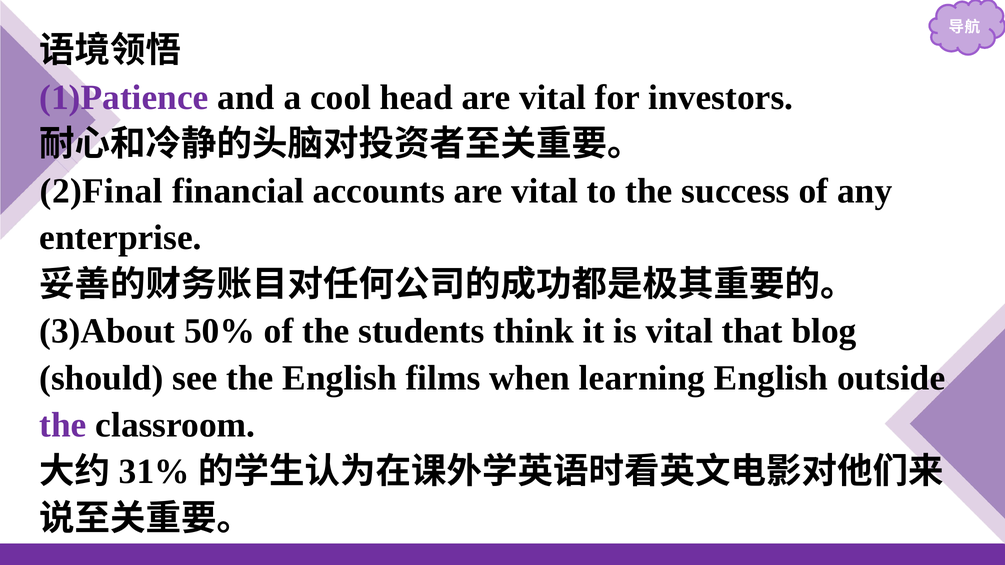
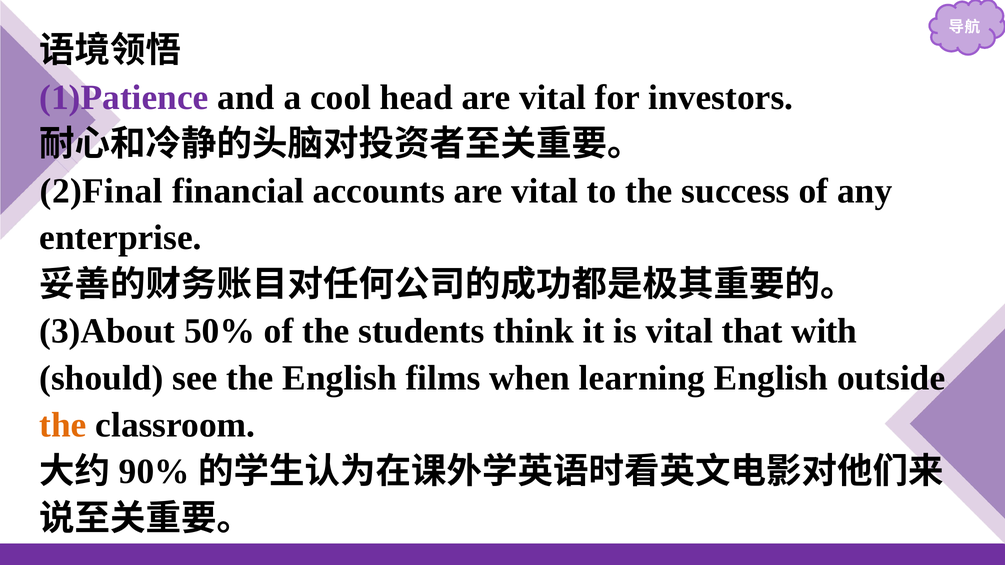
blog: blog -> with
the at (63, 425) colour: purple -> orange
31%: 31% -> 90%
